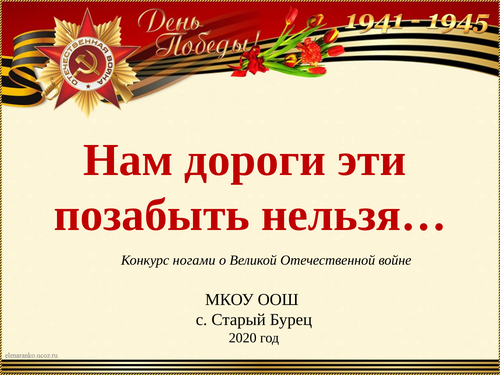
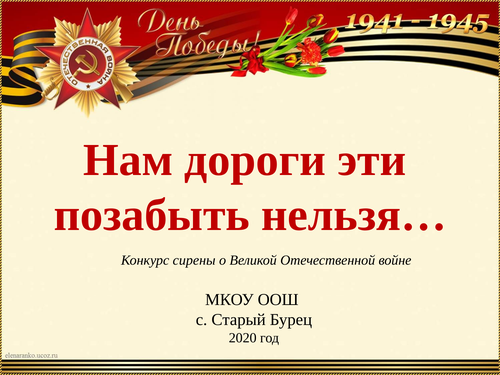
ногами: ногами -> сирены
